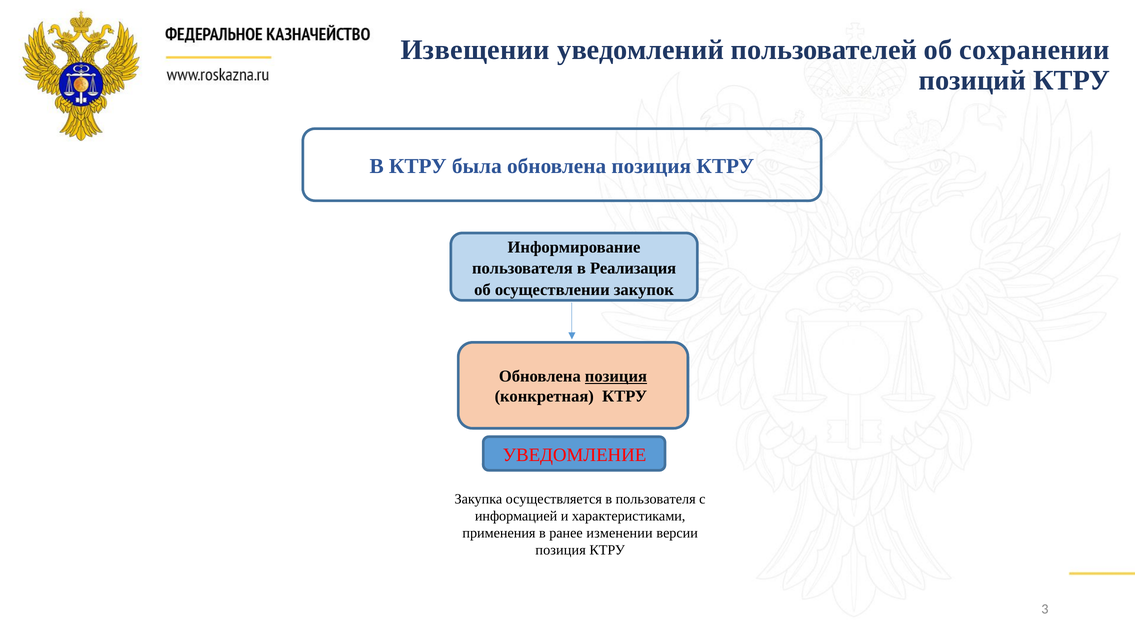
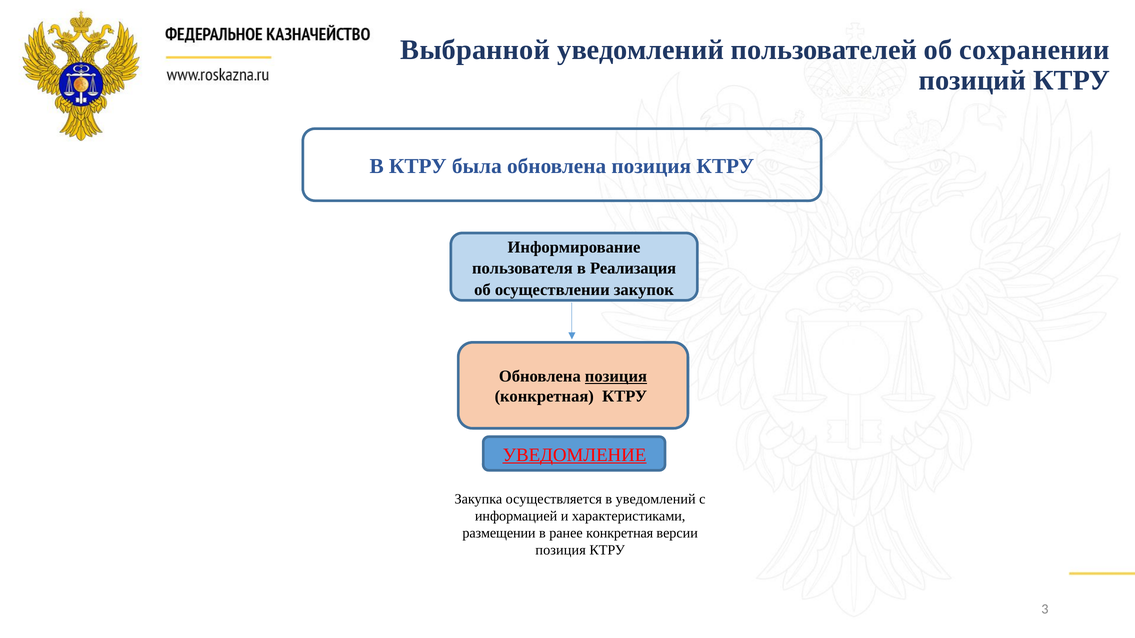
Извещении: Извещении -> Выбранной
УВЕДОМЛЕНИЕ underline: none -> present
в пользователя: пользователя -> уведомлений
применения: применения -> размещении
ранее изменении: изменении -> конкретная
